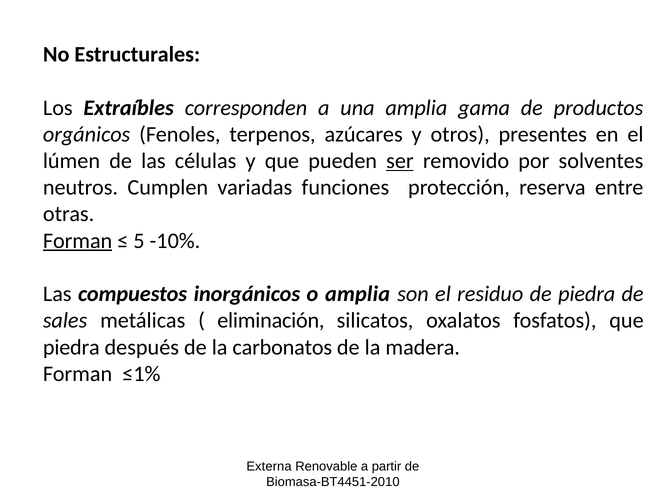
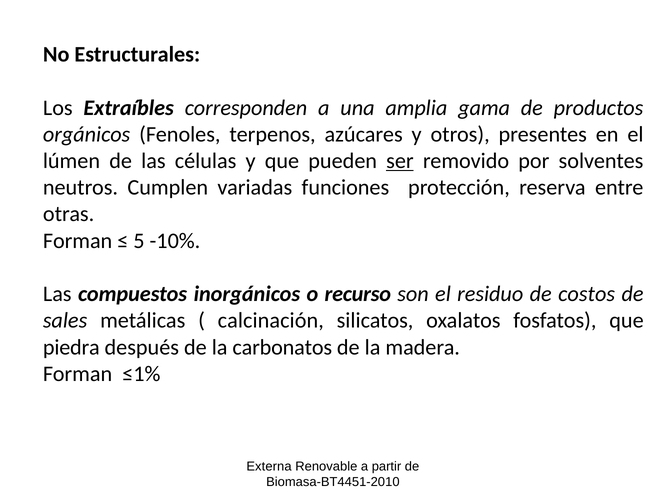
Forman at (78, 241) underline: present -> none
o amplia: amplia -> recurso
de piedra: piedra -> costos
eliminación: eliminación -> calcinación
